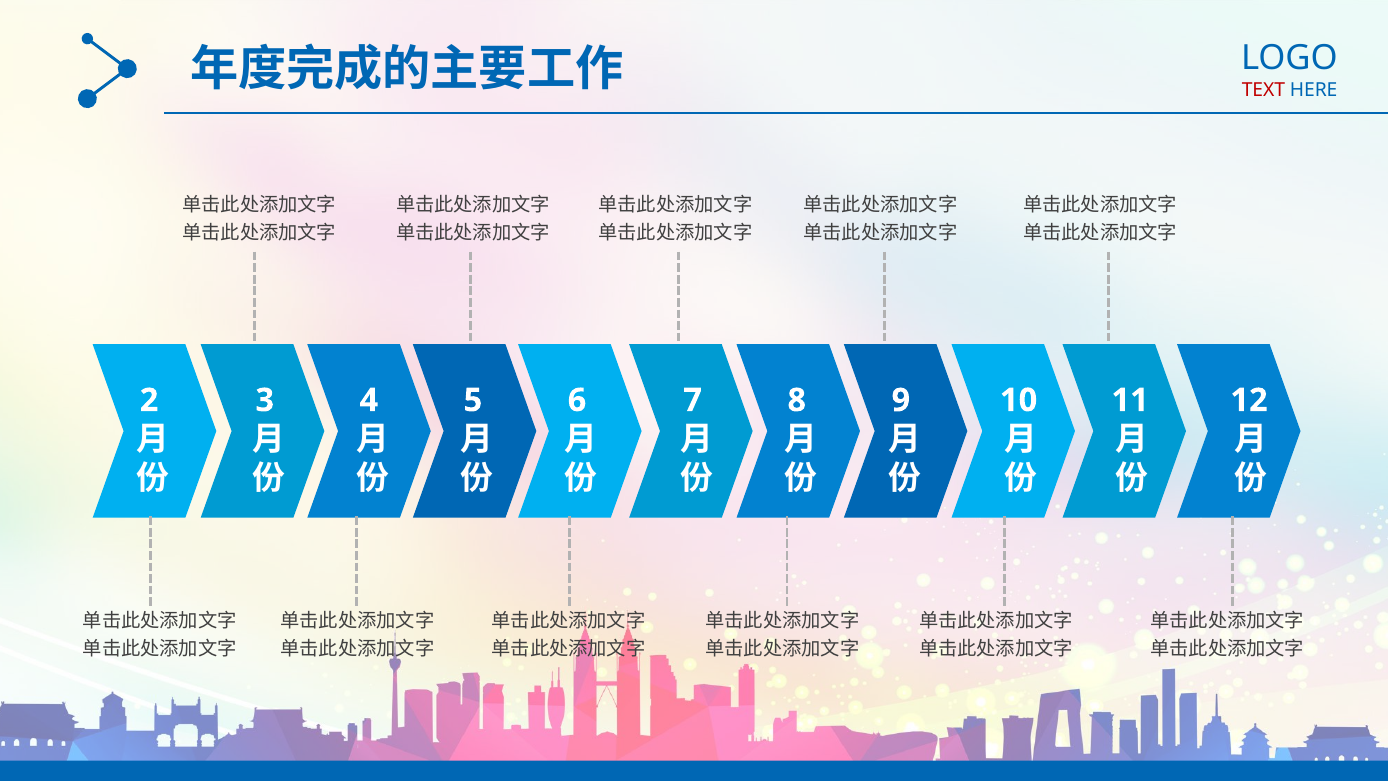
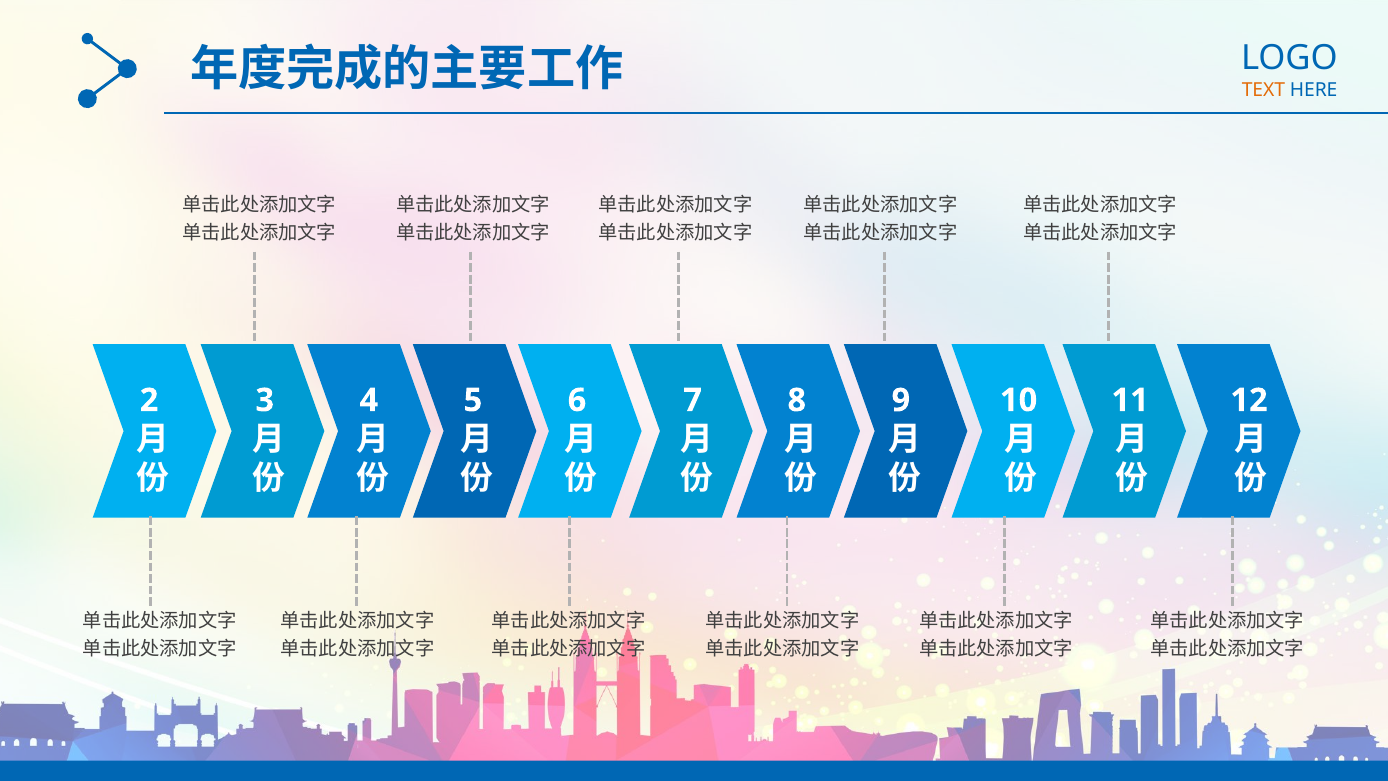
TEXT colour: red -> orange
